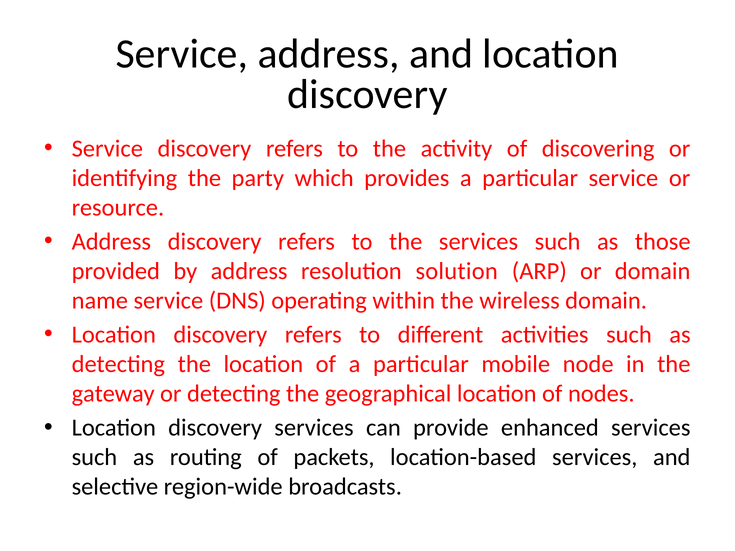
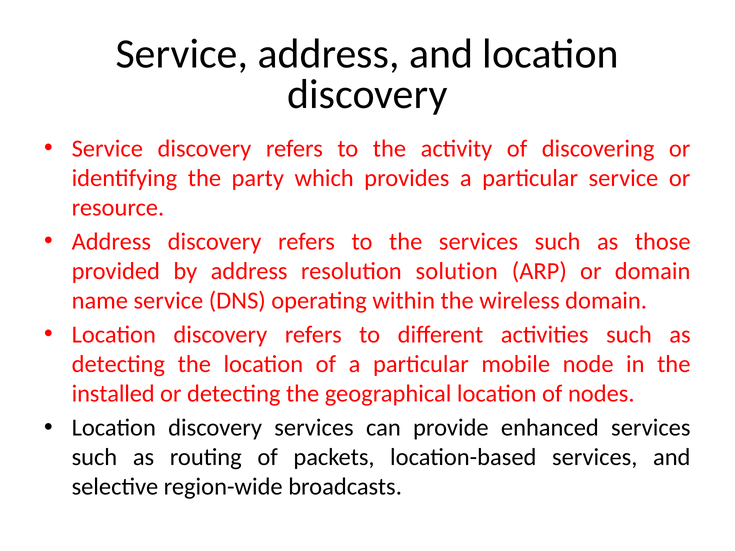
gateway: gateway -> installed
